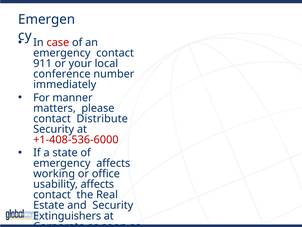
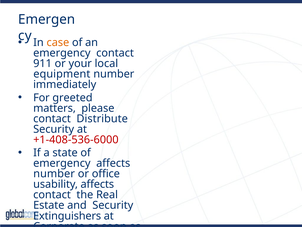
case colour: red -> orange
conference: conference -> equipment
manner: manner -> greeted
working at (54, 173): working -> number
